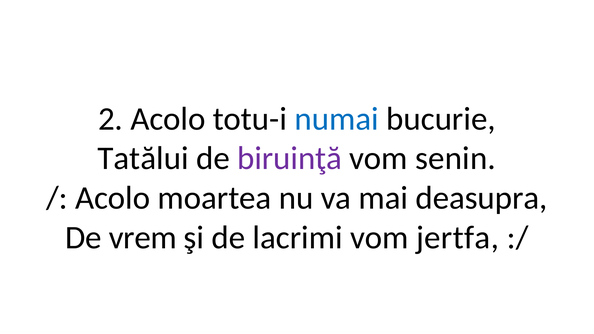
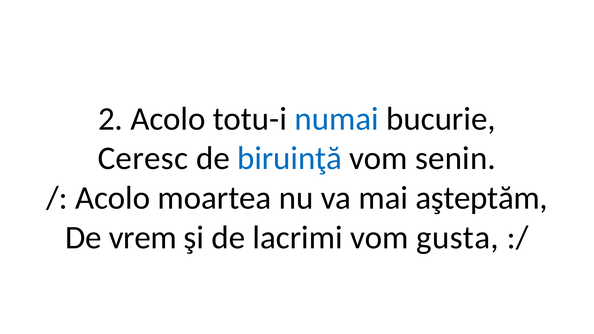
Tatălui: Tatălui -> Ceresc
biruinţă colour: purple -> blue
deasupra: deasupra -> aşteptăm
jertfa: jertfa -> gusta
